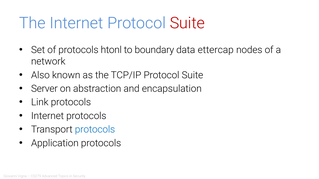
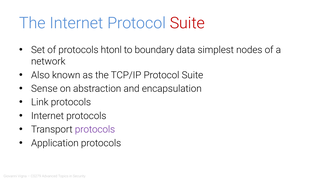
ettercap: ettercap -> simplest
Server: Server -> Sense
protocols at (95, 130) colour: blue -> purple
